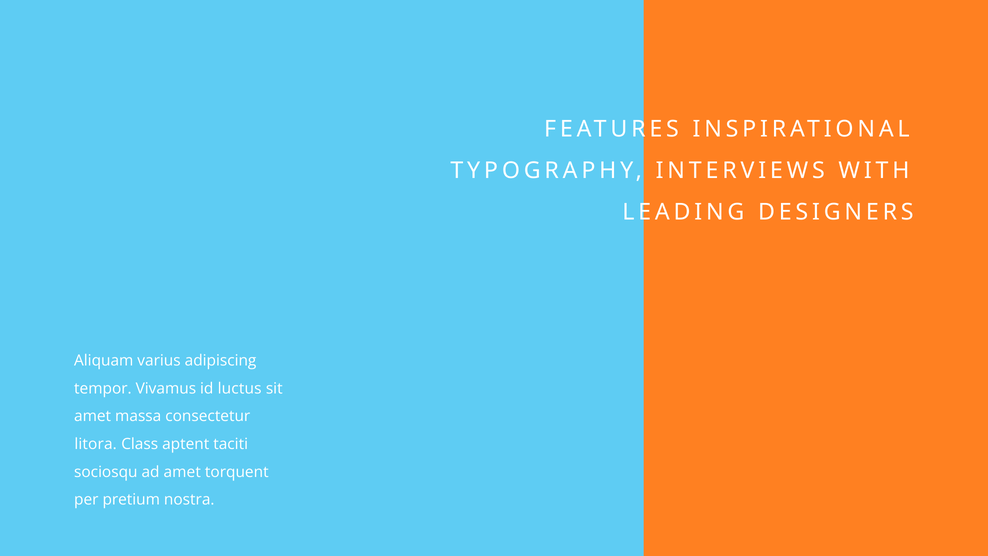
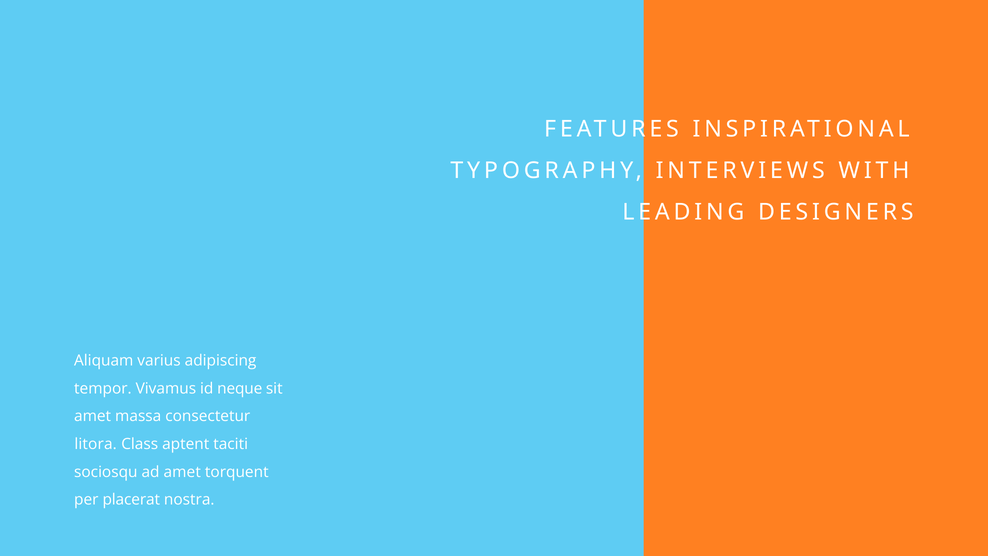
luctus: luctus -> neque
pretium: pretium -> placerat
